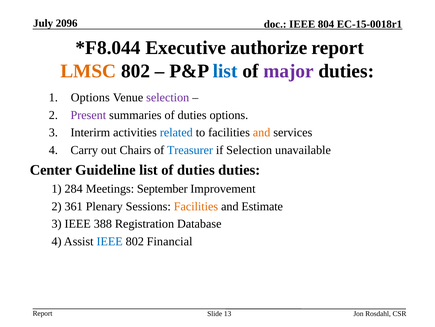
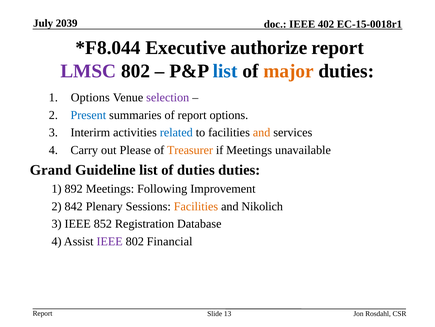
2096: 2096 -> 2039
804: 804 -> 402
LMSC colour: orange -> purple
major colour: purple -> orange
Present colour: purple -> blue
summaries of duties: duties -> report
Chairs: Chairs -> Please
Treasurer colour: blue -> orange
if Selection: Selection -> Meetings
Center: Center -> Grand
284: 284 -> 892
September: September -> Following
361: 361 -> 842
Estimate: Estimate -> Nikolich
388: 388 -> 852
IEEE at (110, 241) colour: blue -> purple
